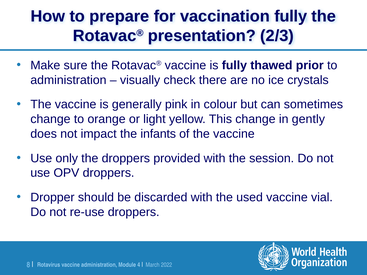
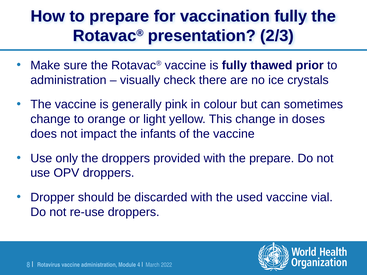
gently: gently -> doses
the session: session -> prepare
